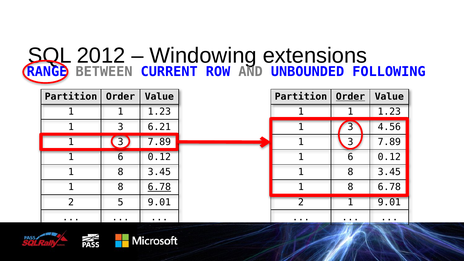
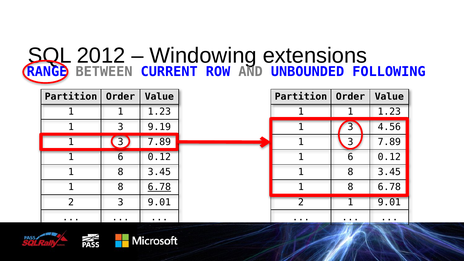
Order at (350, 97) underline: present -> none
6.21: 6.21 -> 9.19
2 5: 5 -> 3
